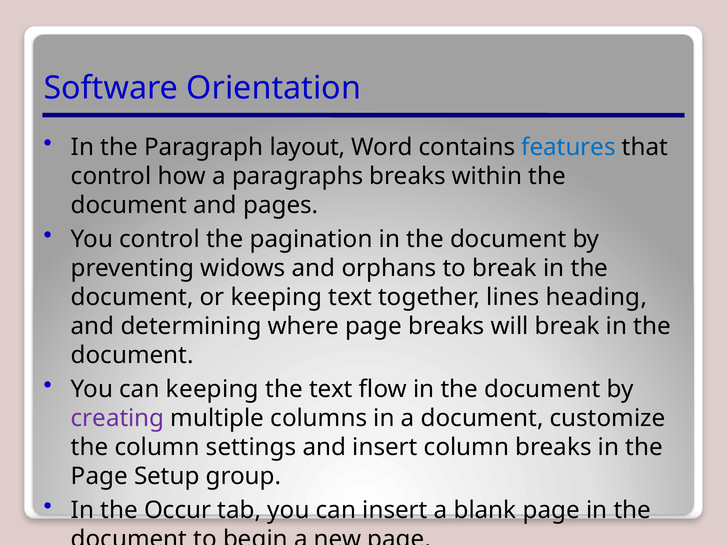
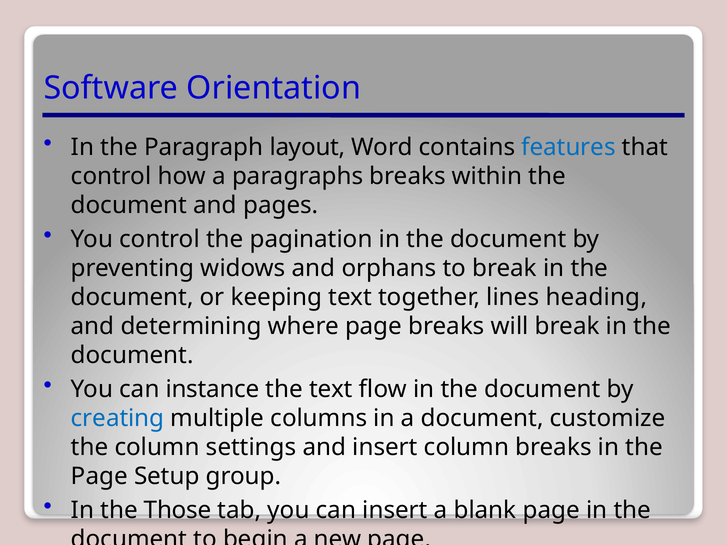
can keeping: keeping -> instance
creating colour: purple -> blue
Occur: Occur -> Those
